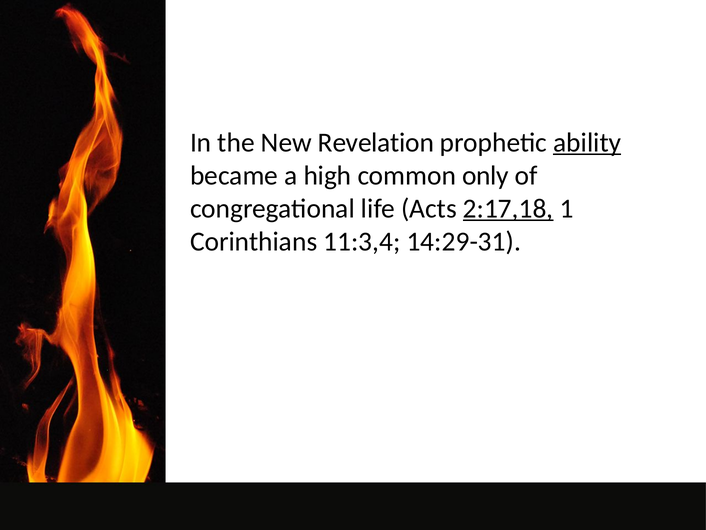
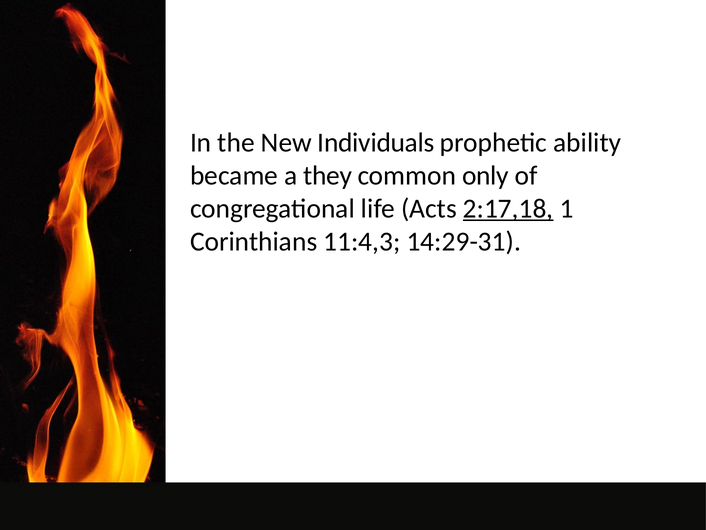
Revelation: Revelation -> Individuals
ability underline: present -> none
high: high -> they
11:3,4: 11:3,4 -> 11:4,3
